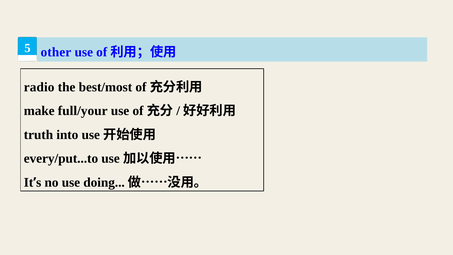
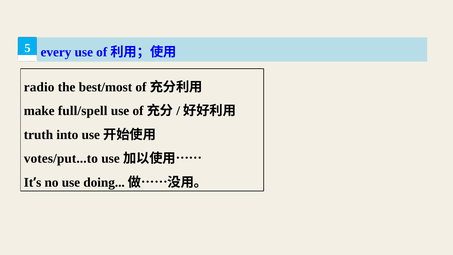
other: other -> every
full/your: full/your -> full/spell
every/put...to: every/put...to -> votes/put...to
